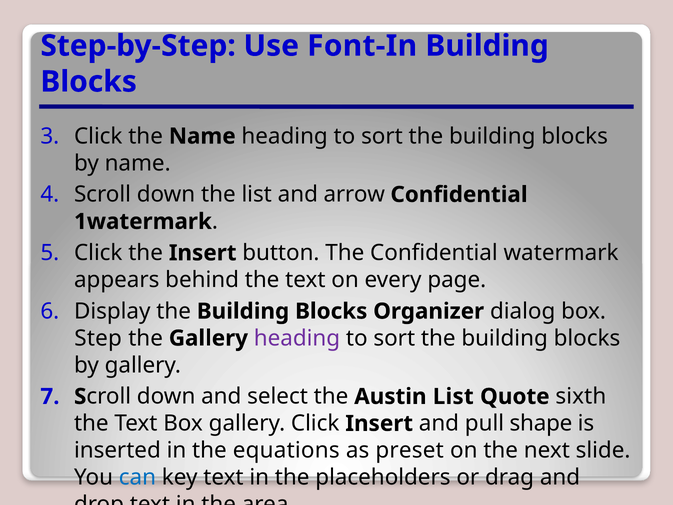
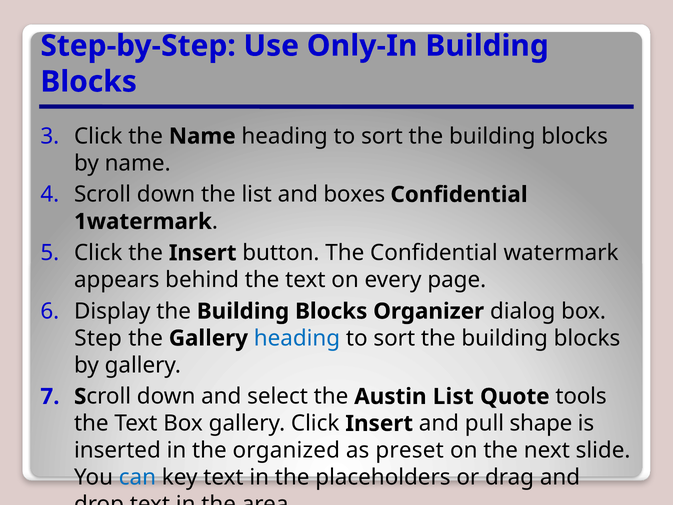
Font-In: Font-In -> Only-In
arrow: arrow -> boxes
heading at (297, 338) colour: purple -> blue
sixth: sixth -> tools
equations: equations -> organized
